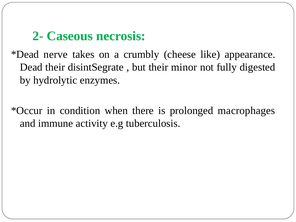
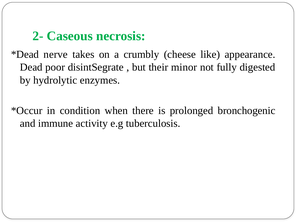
Dead their: their -> poor
macrophages: macrophages -> bronchogenic
